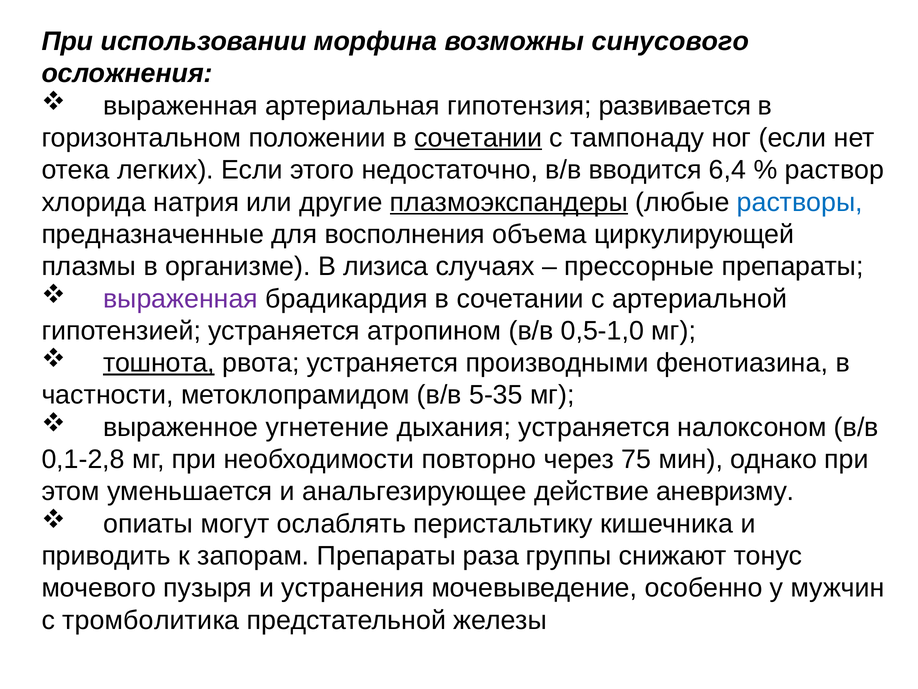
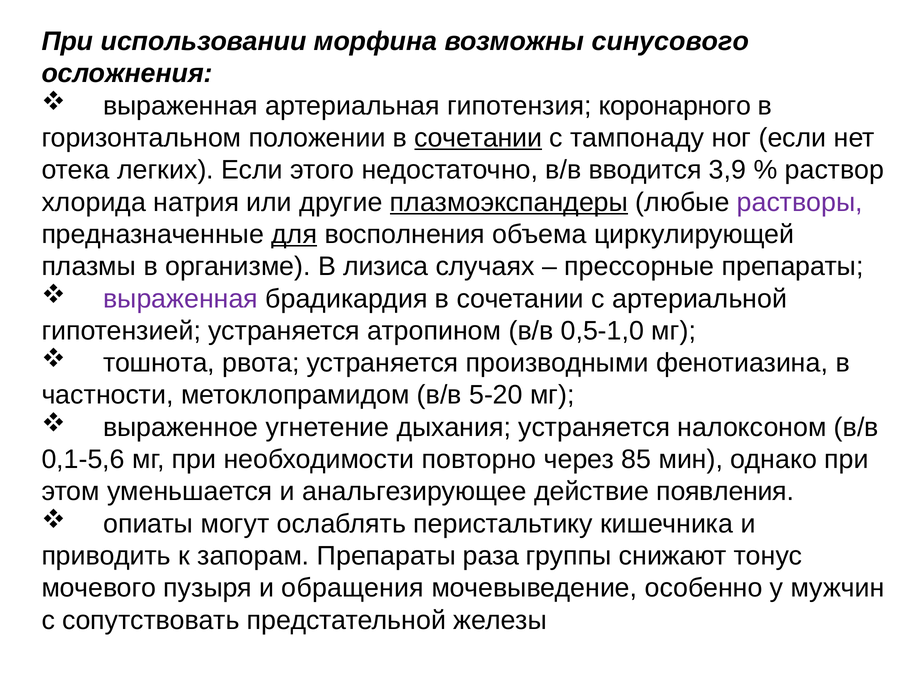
развивается: развивается -> коронарного
6,4: 6,4 -> 3,9
растворы colour: blue -> purple
для underline: none -> present
тошнота underline: present -> none
5-35: 5-35 -> 5-20
0,1-2,8: 0,1-2,8 -> 0,1-5,6
75: 75 -> 85
аневризму: аневризму -> появления
устранения: устранения -> обращения
тромболитика: тромболитика -> сопутствовать
